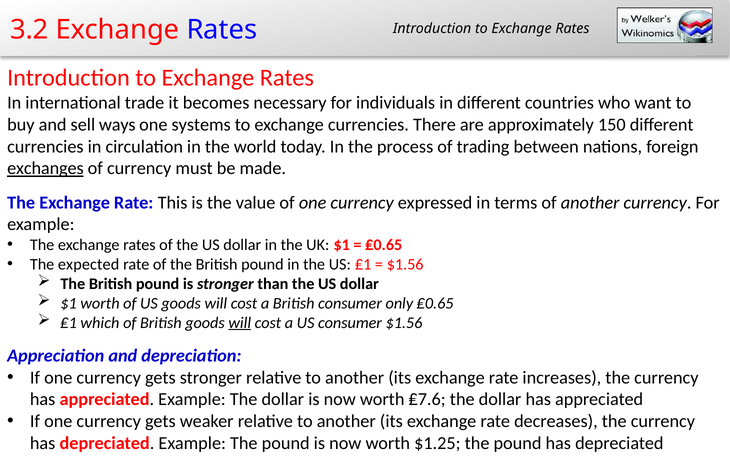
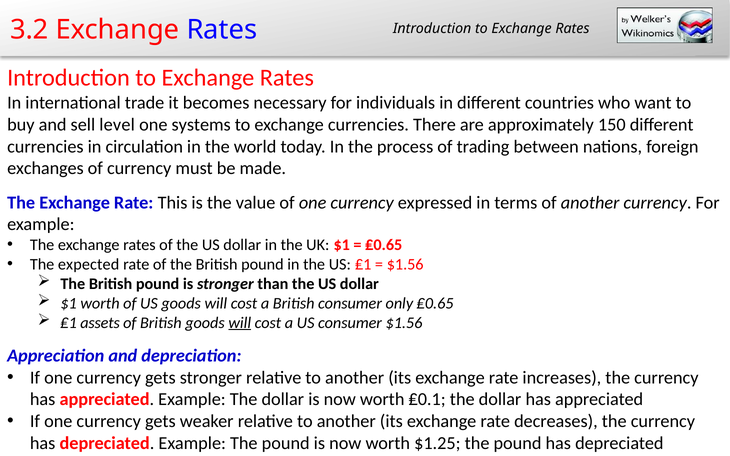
ways: ways -> level
exchanges underline: present -> none
which: which -> assets
₤7.6: ₤7.6 -> ₤0.1
